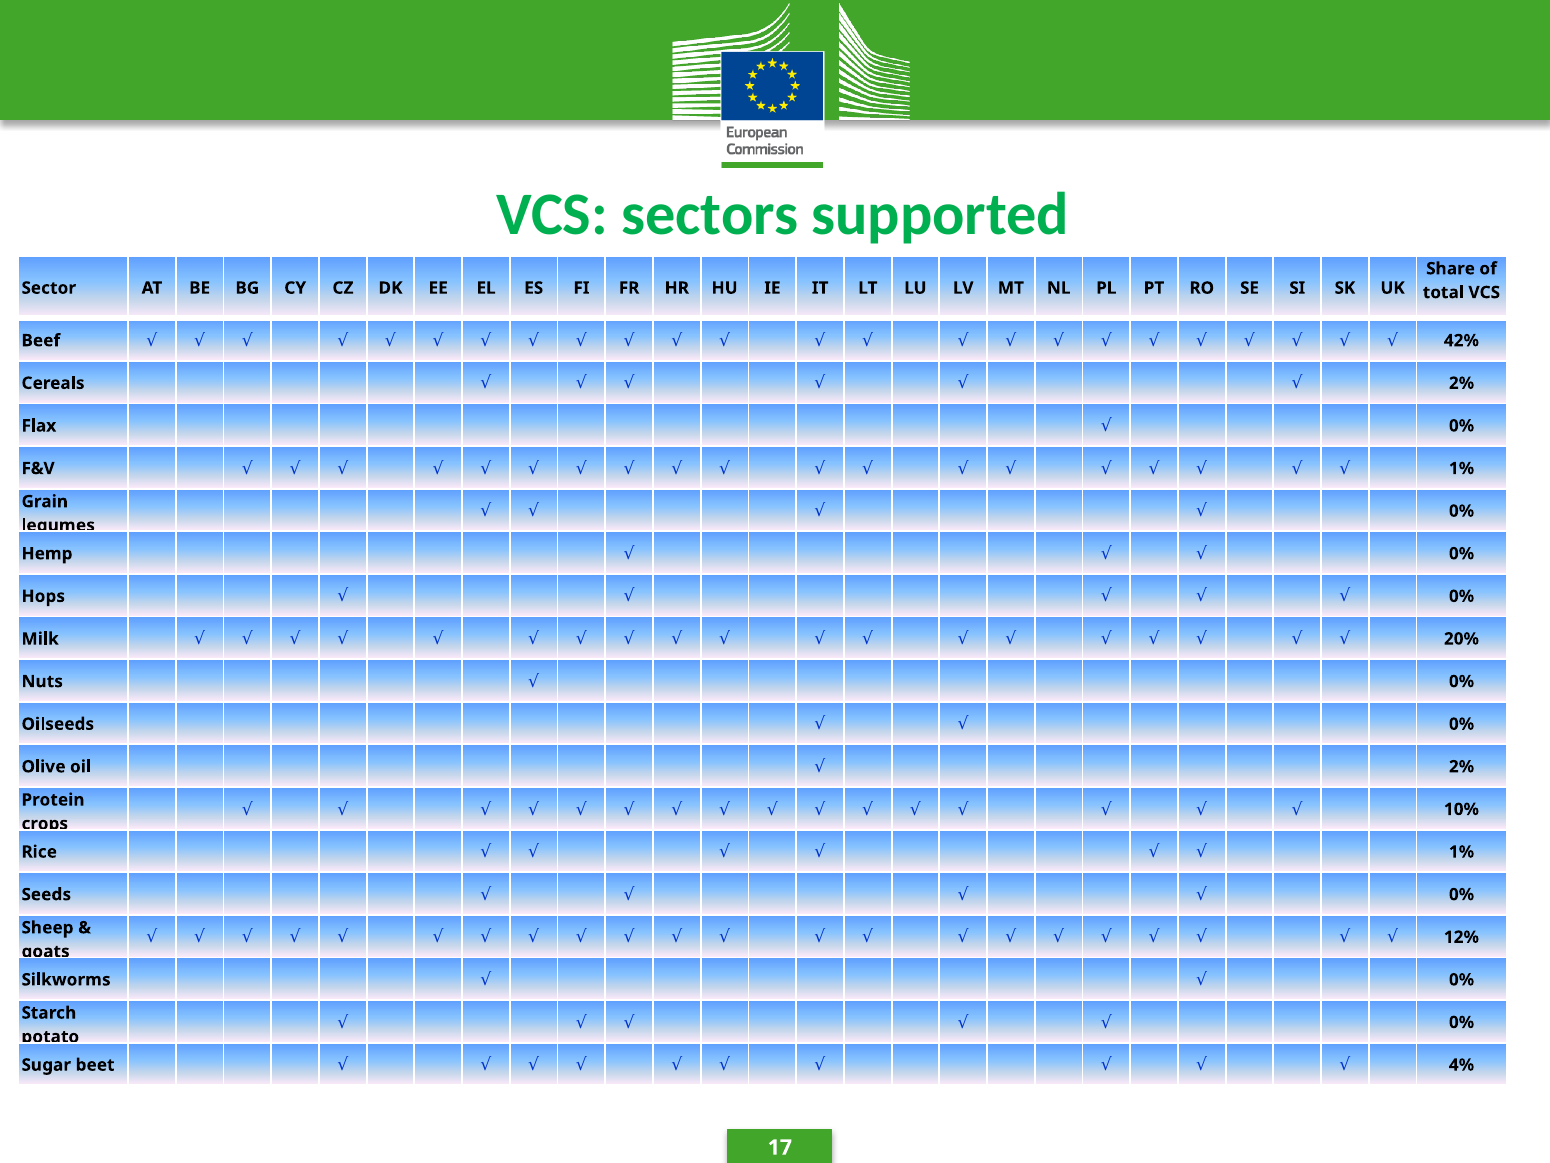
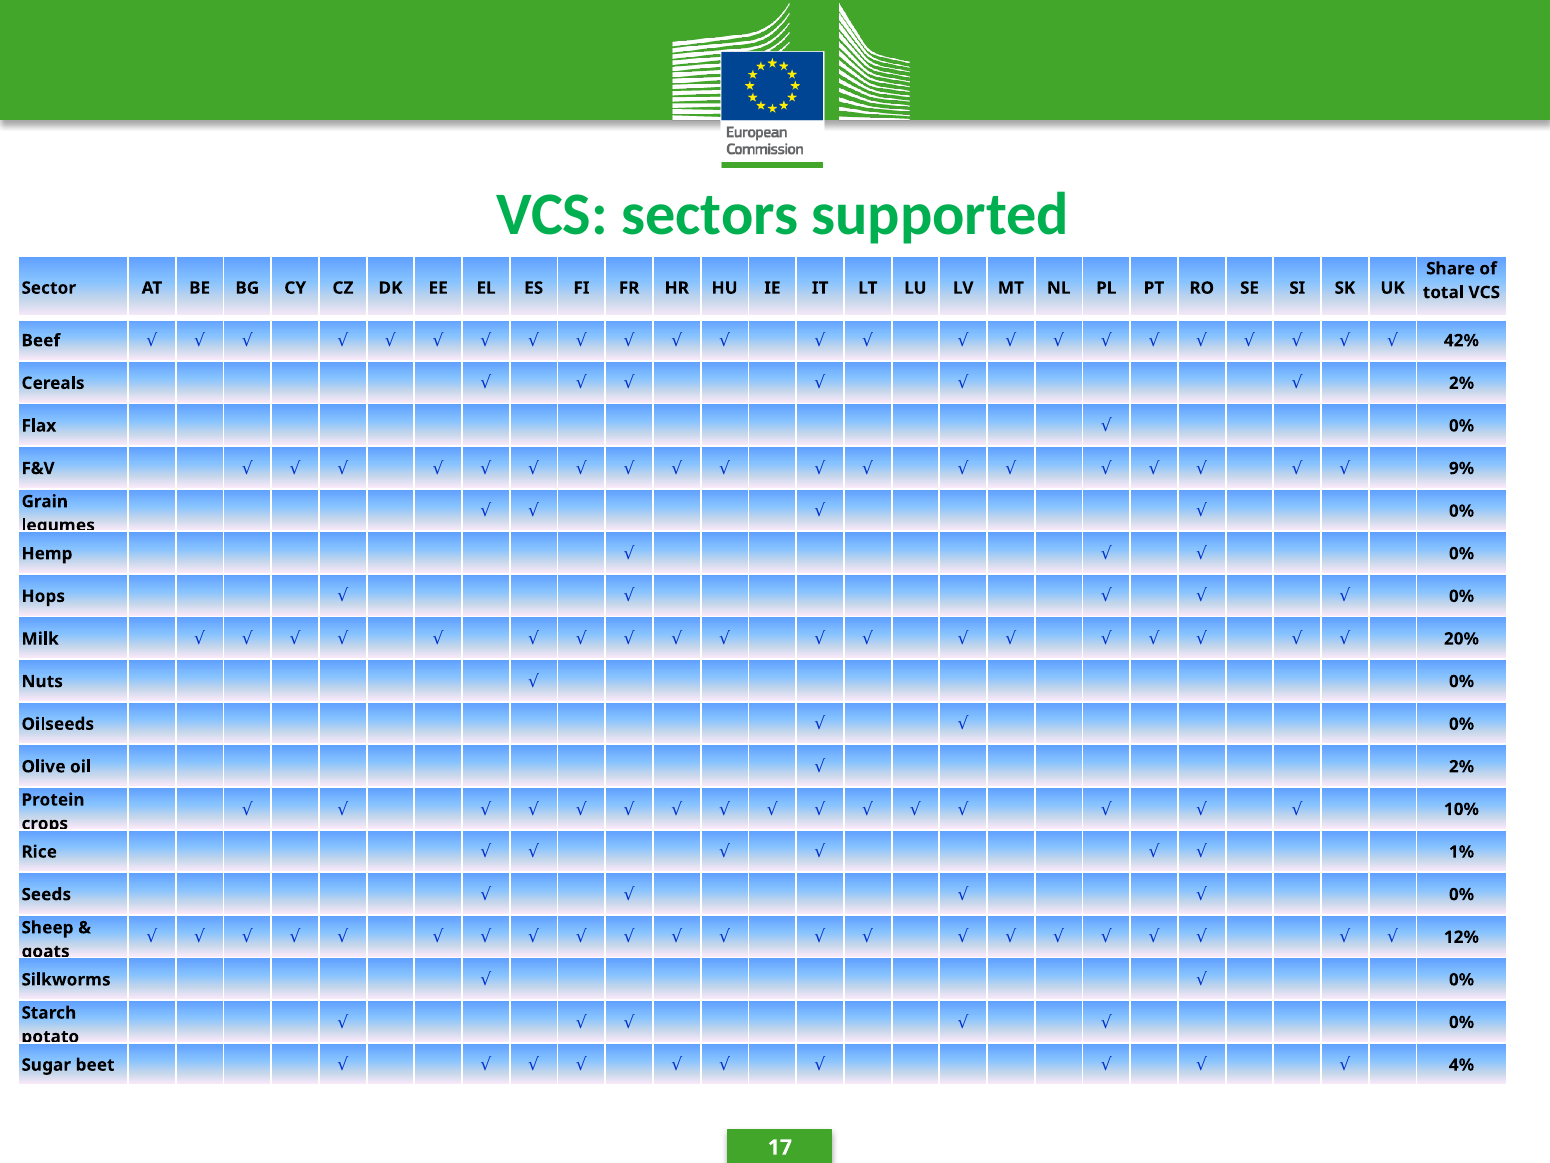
1% at (1462, 468): 1% -> 9%
